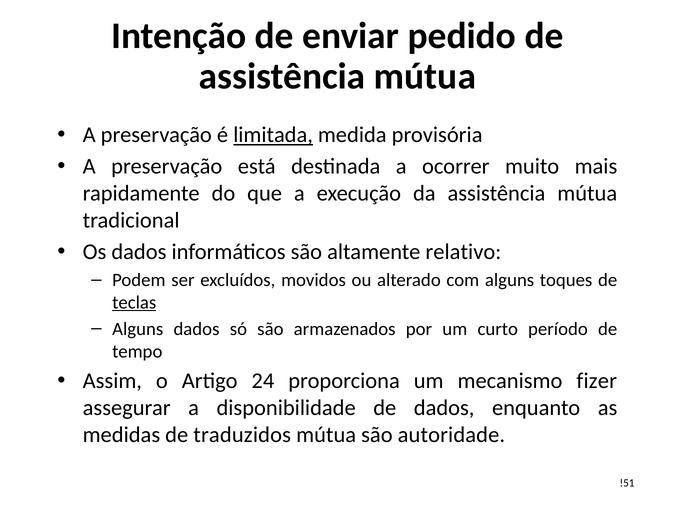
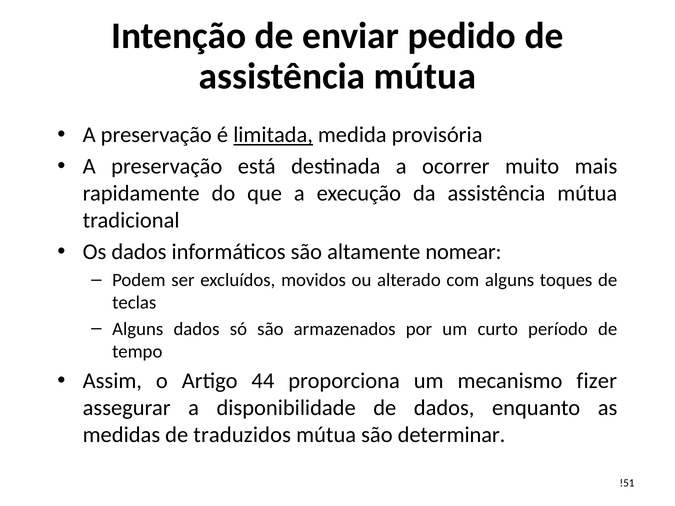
relativo: relativo -> nomear
teclas underline: present -> none
24: 24 -> 44
autoridade: autoridade -> determinar
